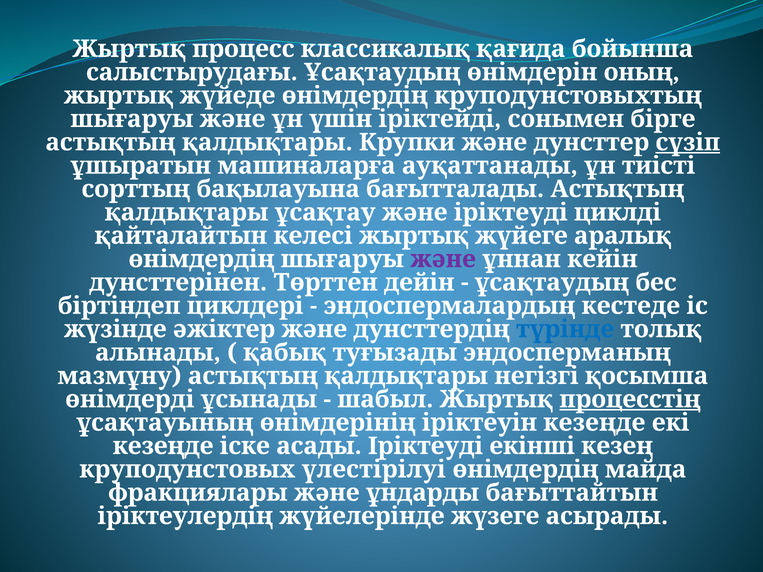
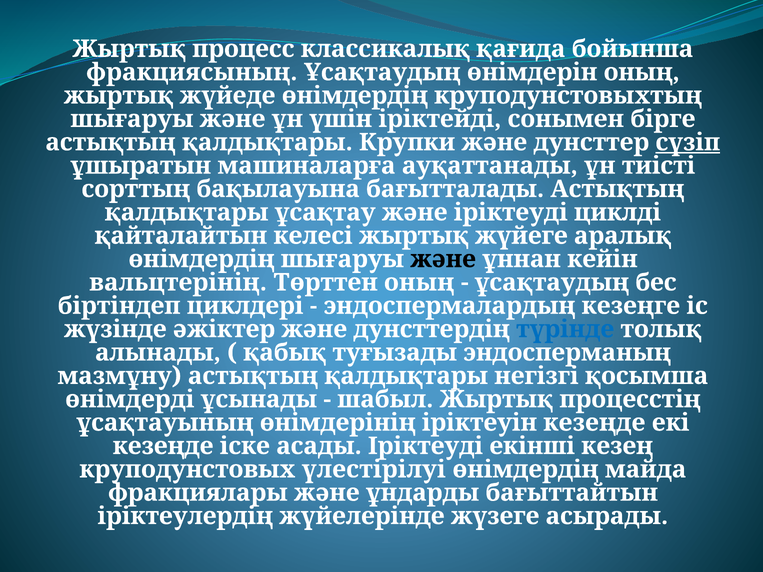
салыстырудағы: салыстырудағы -> фракциясының
және at (443, 259) colour: purple -> black
дунсттерiнен: дунсттерiнен -> вальцтерiнің
Төрттен дейiн: дейiн -> оның
кестеде: кестеде -> кезеңге
процесстiң underline: present -> none
